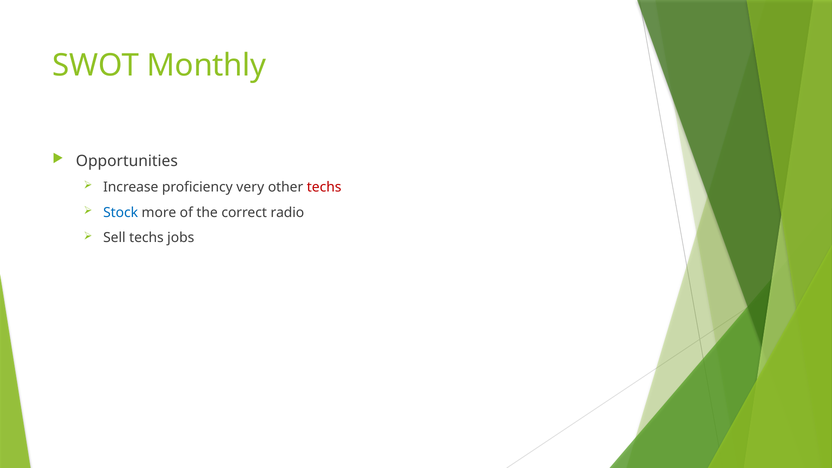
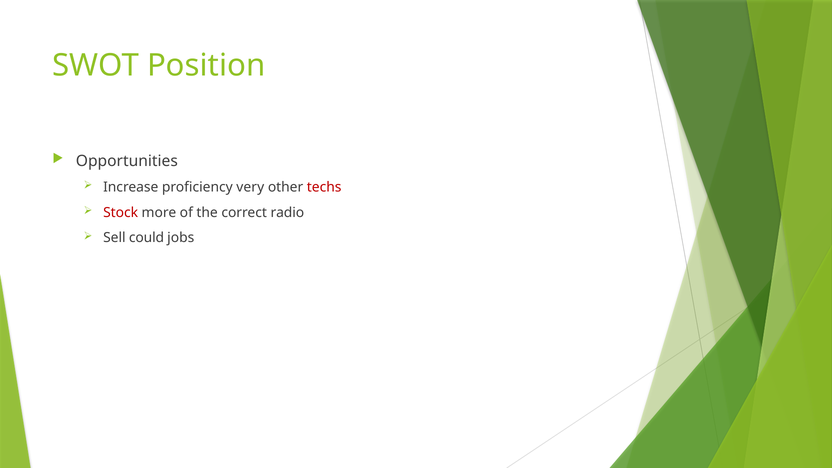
Monthly: Monthly -> Position
Stock colour: blue -> red
Sell techs: techs -> could
